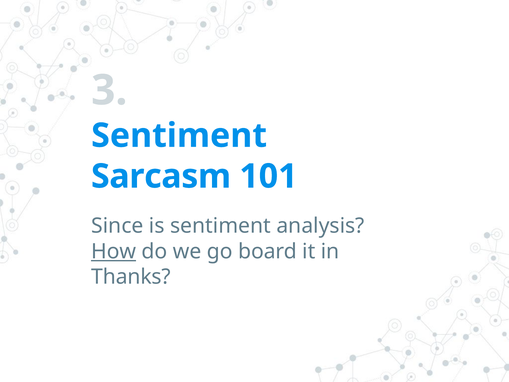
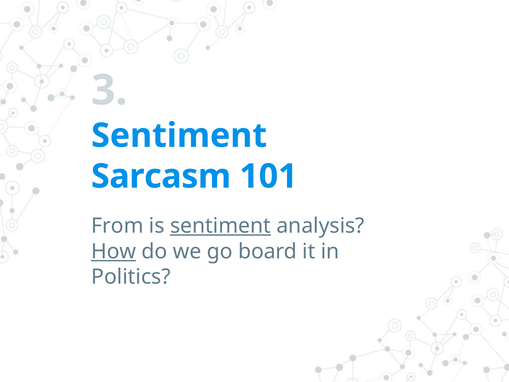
Since: Since -> From
sentiment at (221, 226) underline: none -> present
Thanks: Thanks -> Politics
